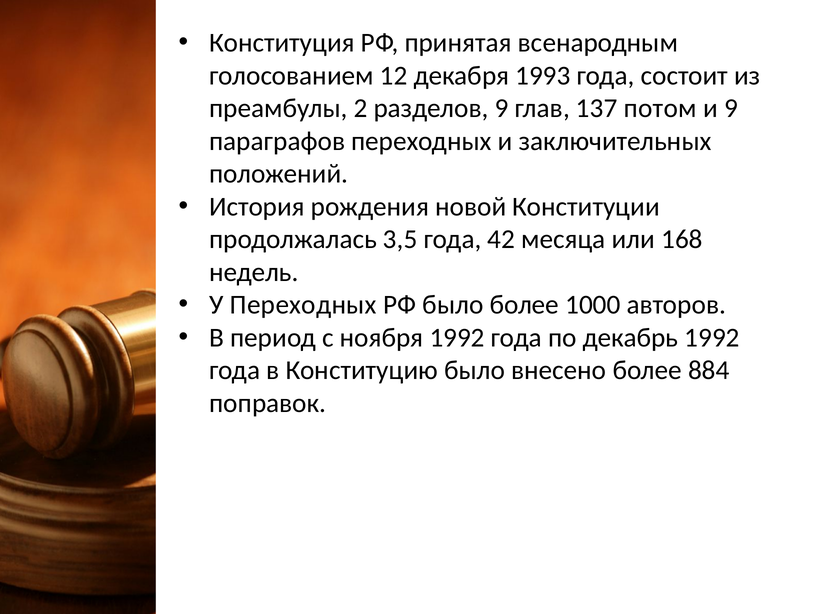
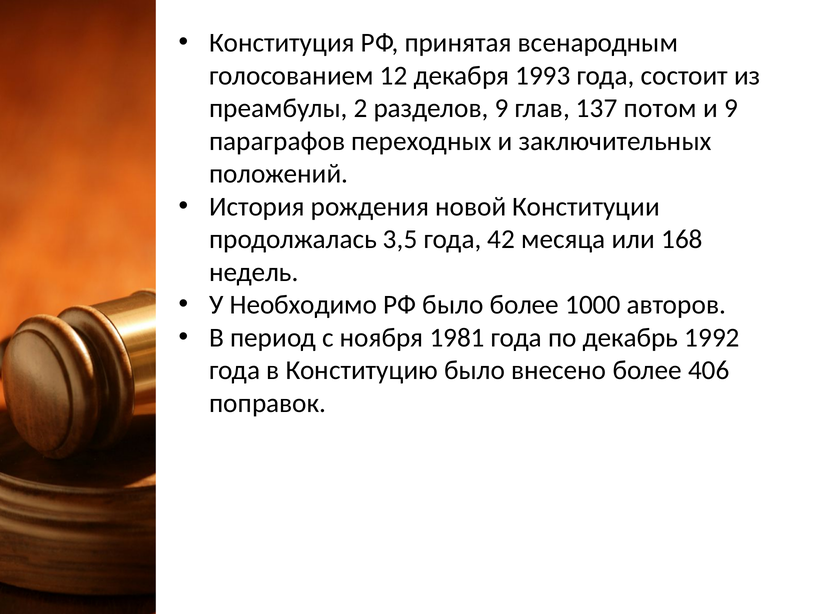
У Переходных: Переходных -> Необходимо
ноября 1992: 1992 -> 1981
884: 884 -> 406
